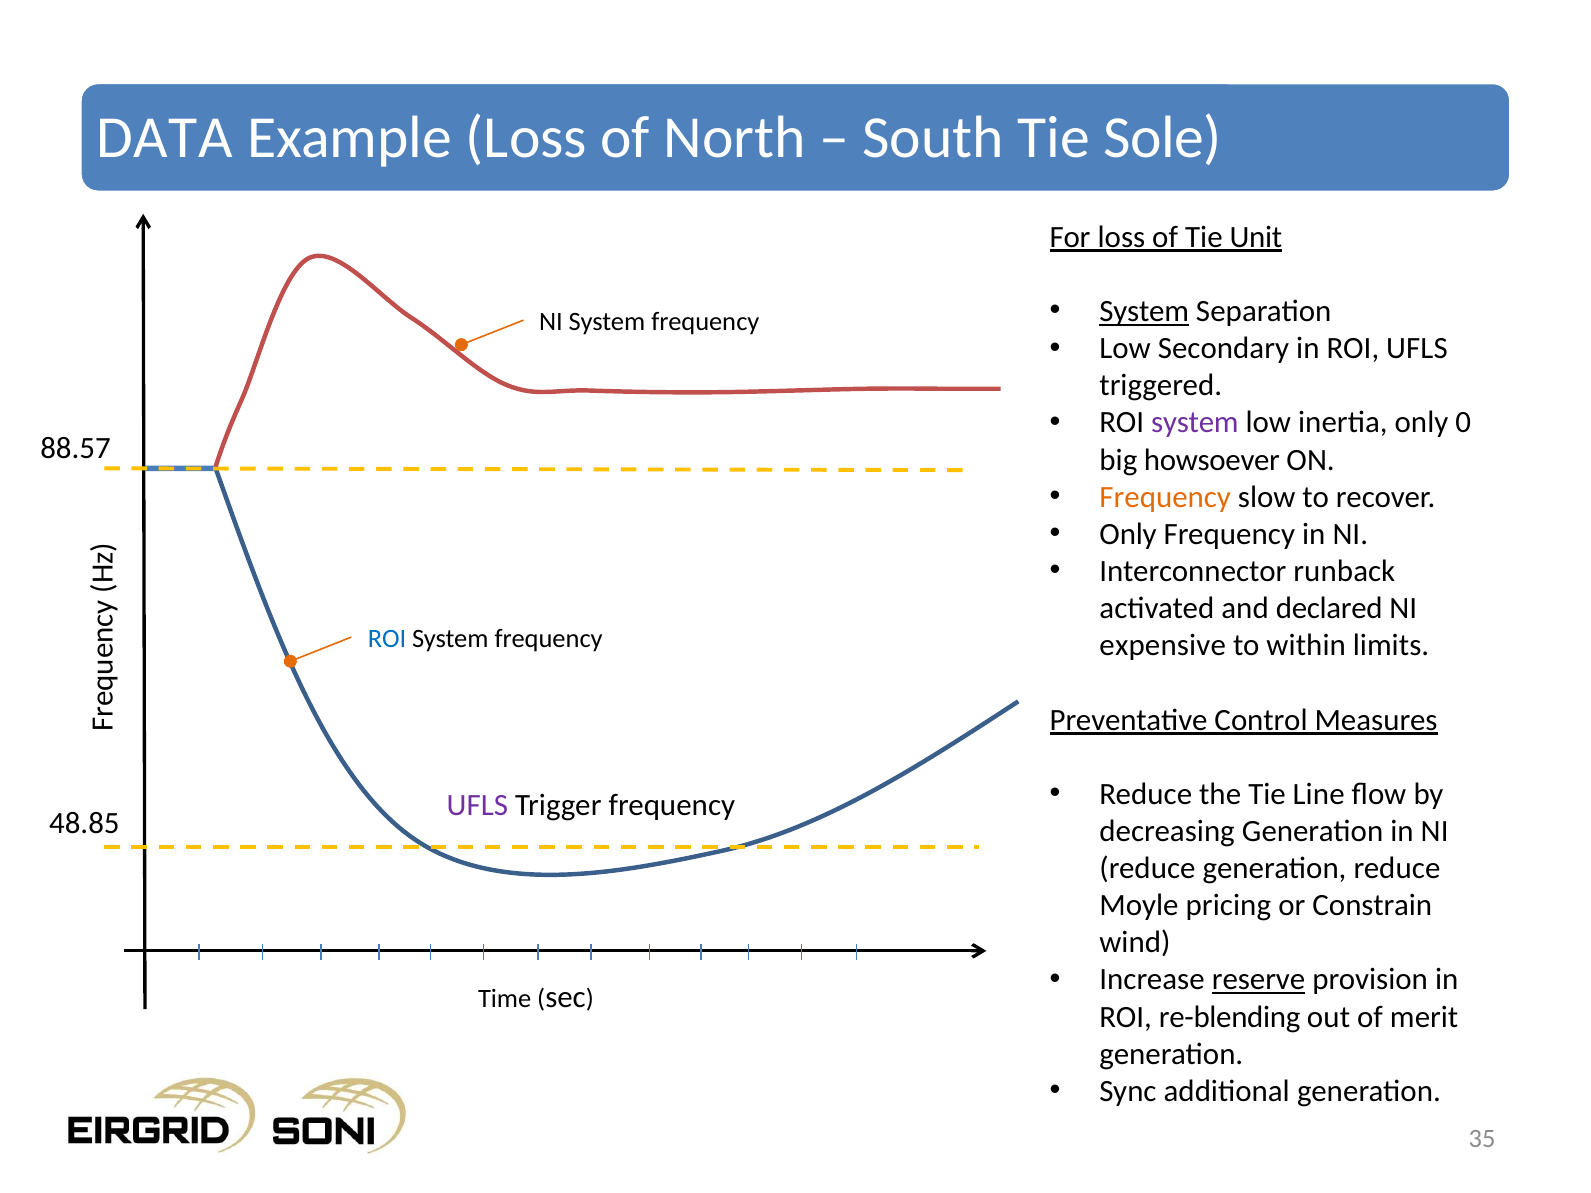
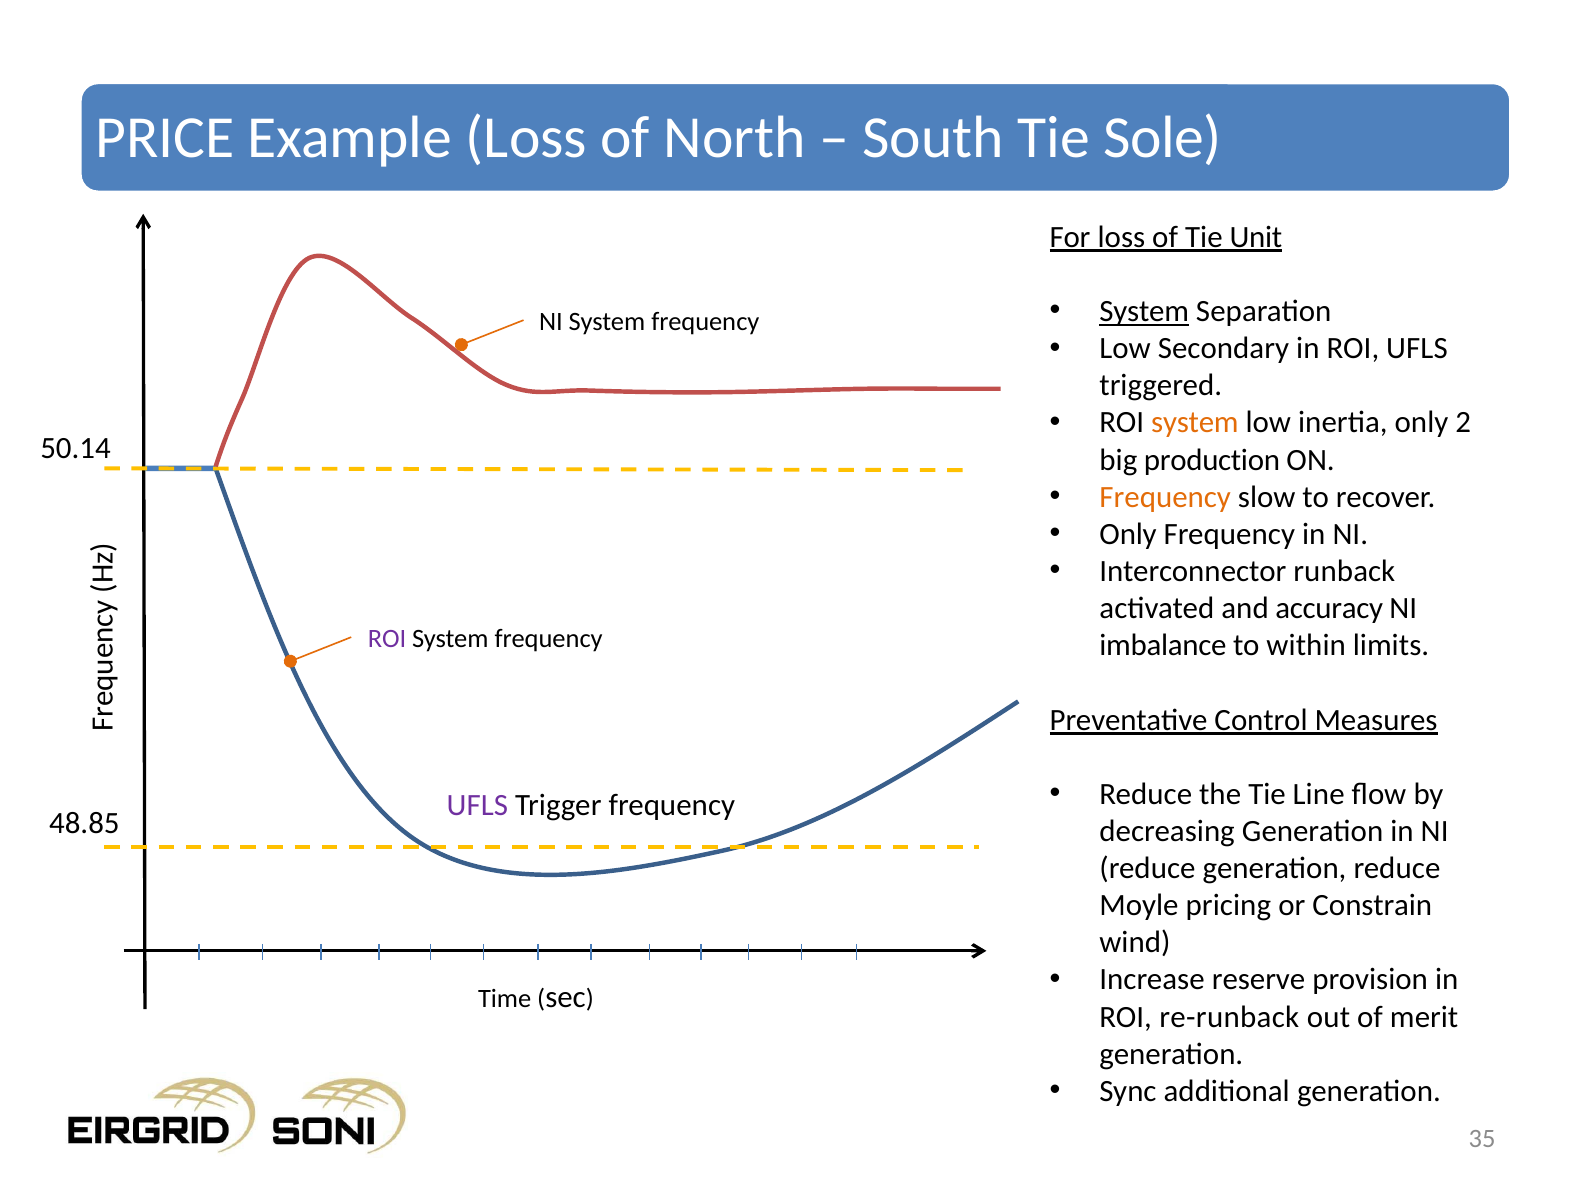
DATA: DATA -> PRICE
system at (1195, 423) colour: purple -> orange
0: 0 -> 2
88.57: 88.57 -> 50.14
howsoever: howsoever -> production
declared: declared -> accuracy
ROI at (387, 639) colour: blue -> purple
expensive: expensive -> imbalance
reserve underline: present -> none
re-blending: re-blending -> re-runback
